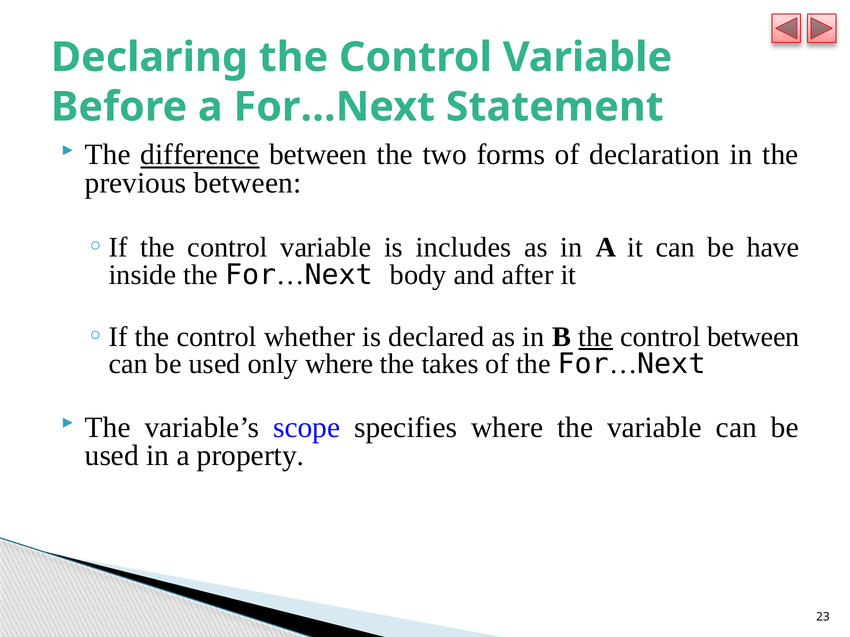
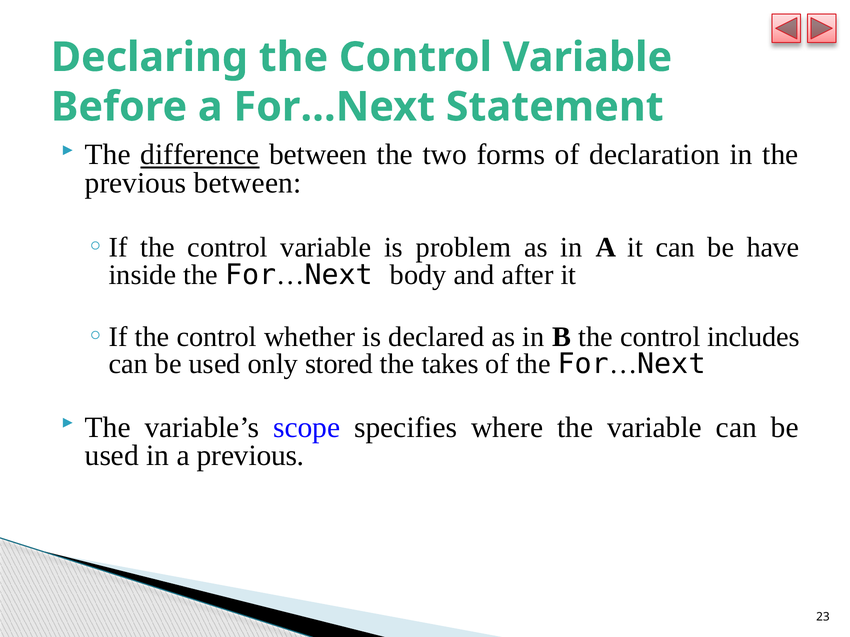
includes: includes -> problem
the at (596, 337) underline: present -> none
control between: between -> includes
only where: where -> stored
a property: property -> previous
